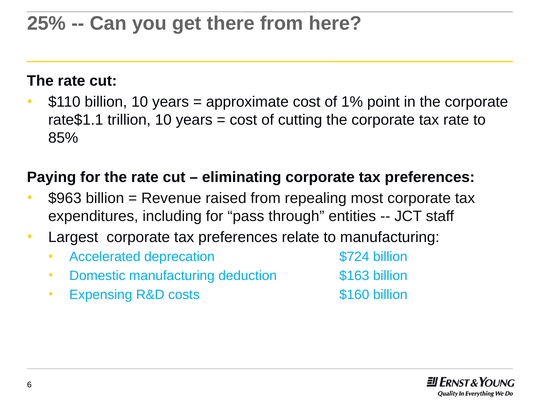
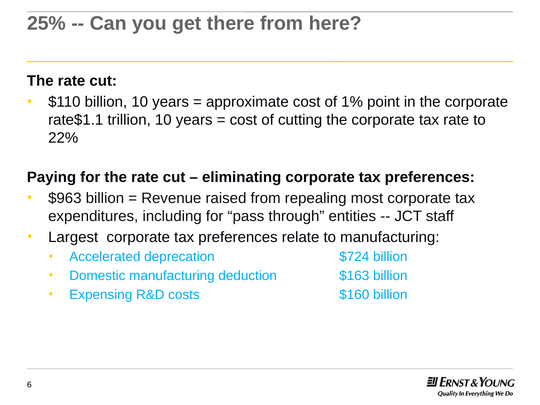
85%: 85% -> 22%
